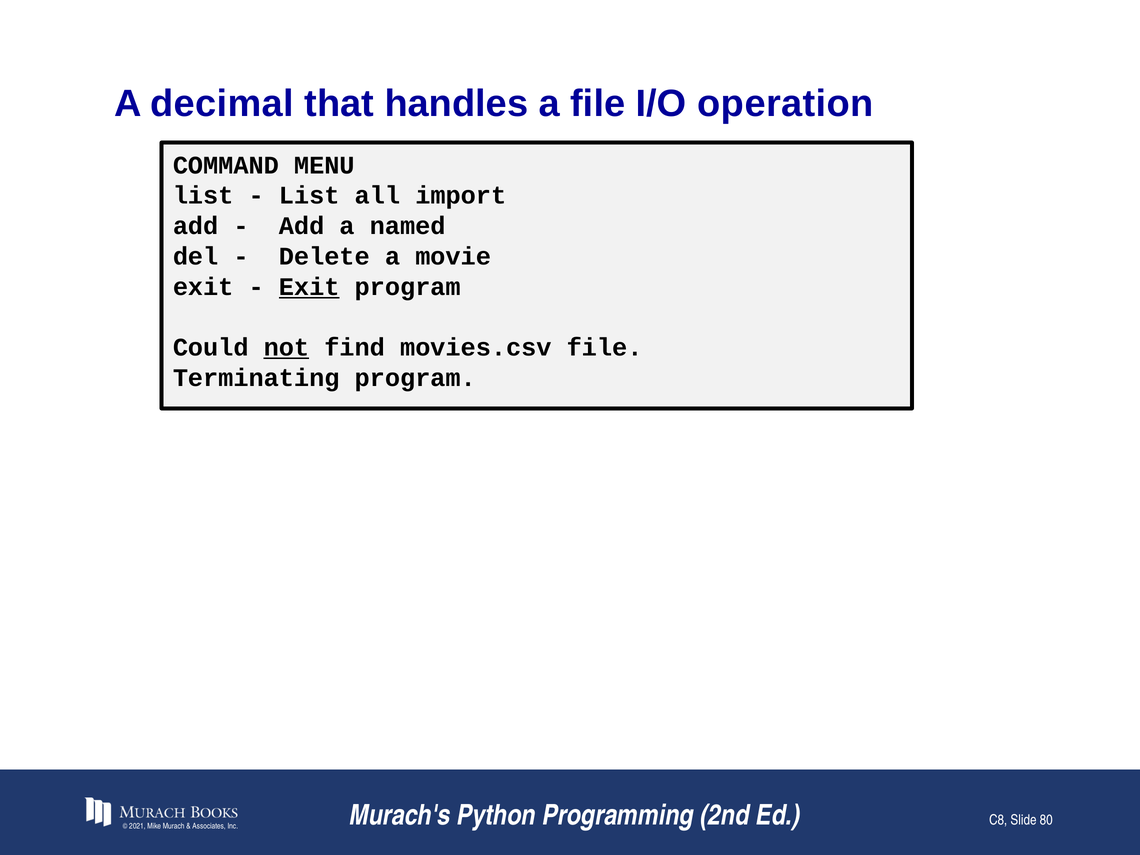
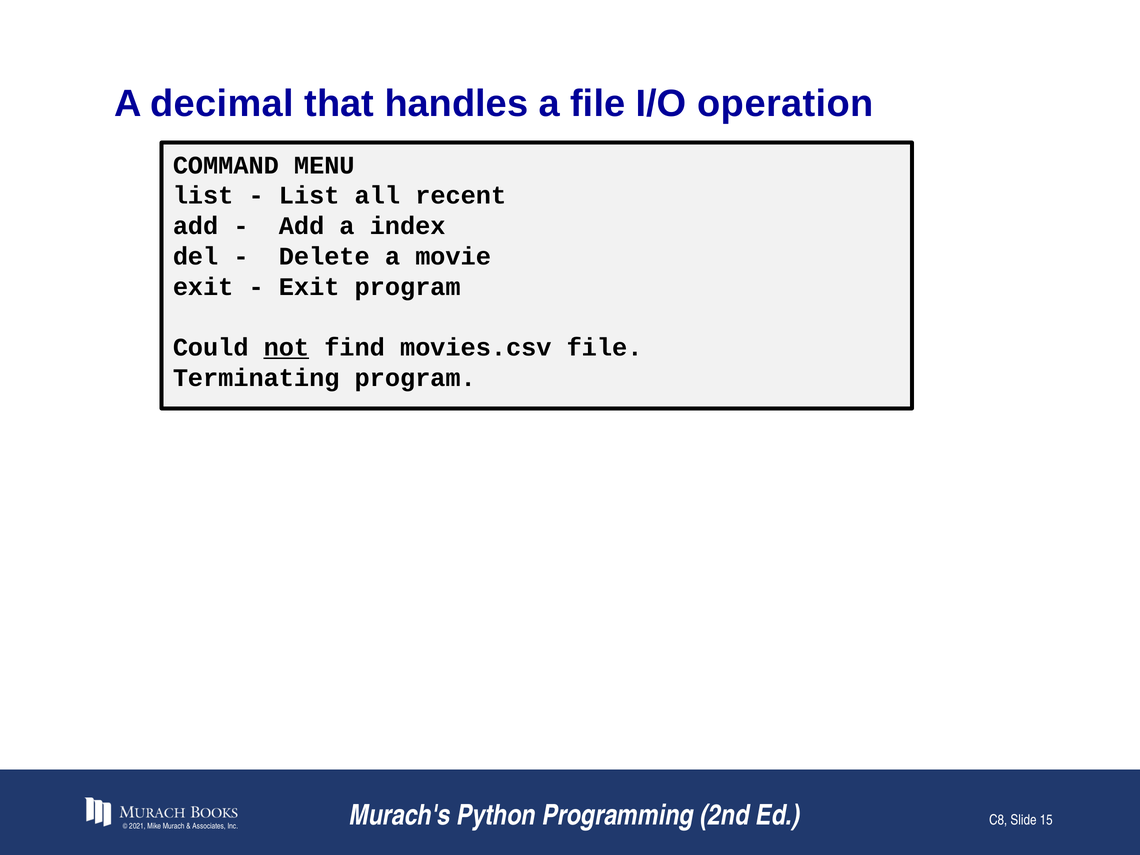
import: import -> recent
named: named -> index
Exit at (309, 287) underline: present -> none
80: 80 -> 15
